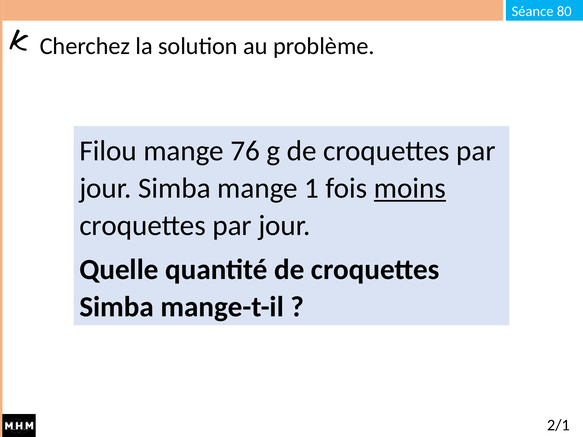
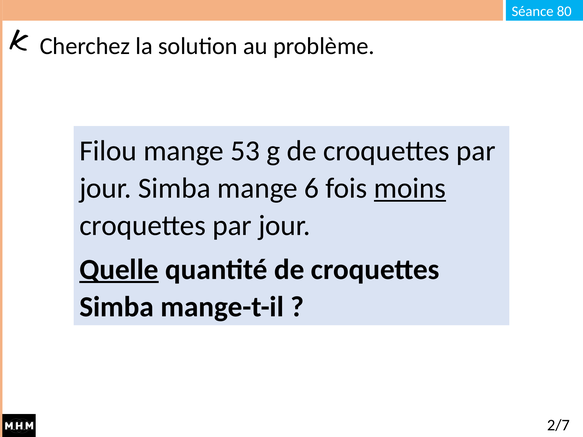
76: 76 -> 53
1: 1 -> 6
Quelle underline: none -> present
2/1: 2/1 -> 2/7
